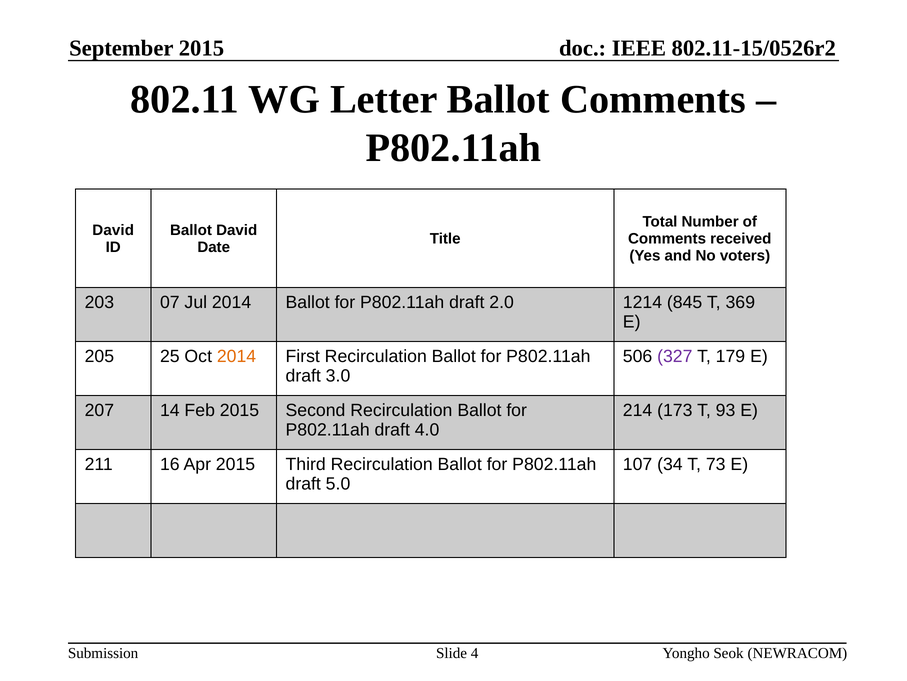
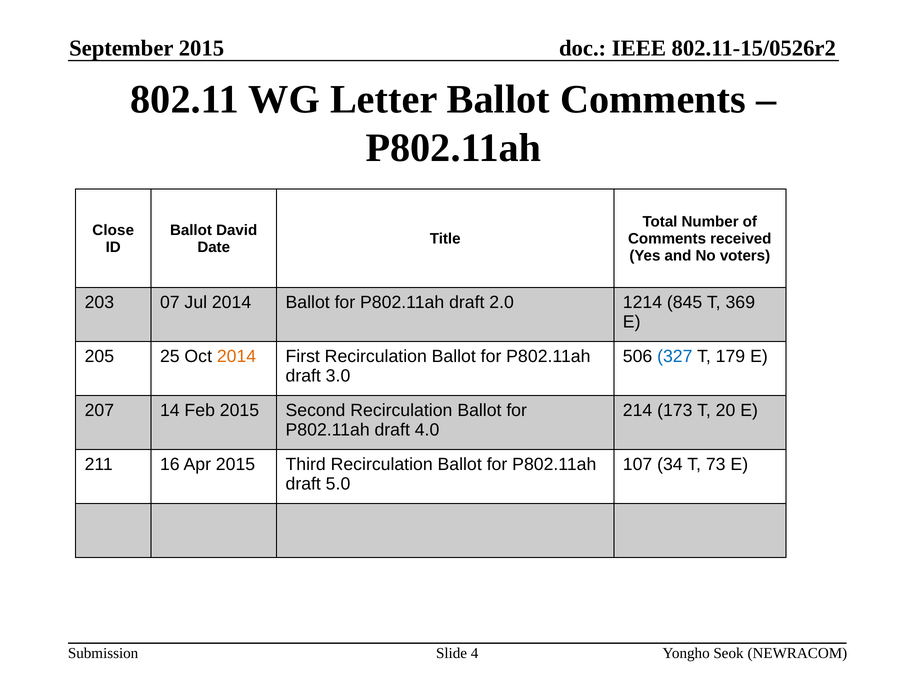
David at (113, 230): David -> Close
327 colour: purple -> blue
93: 93 -> 20
